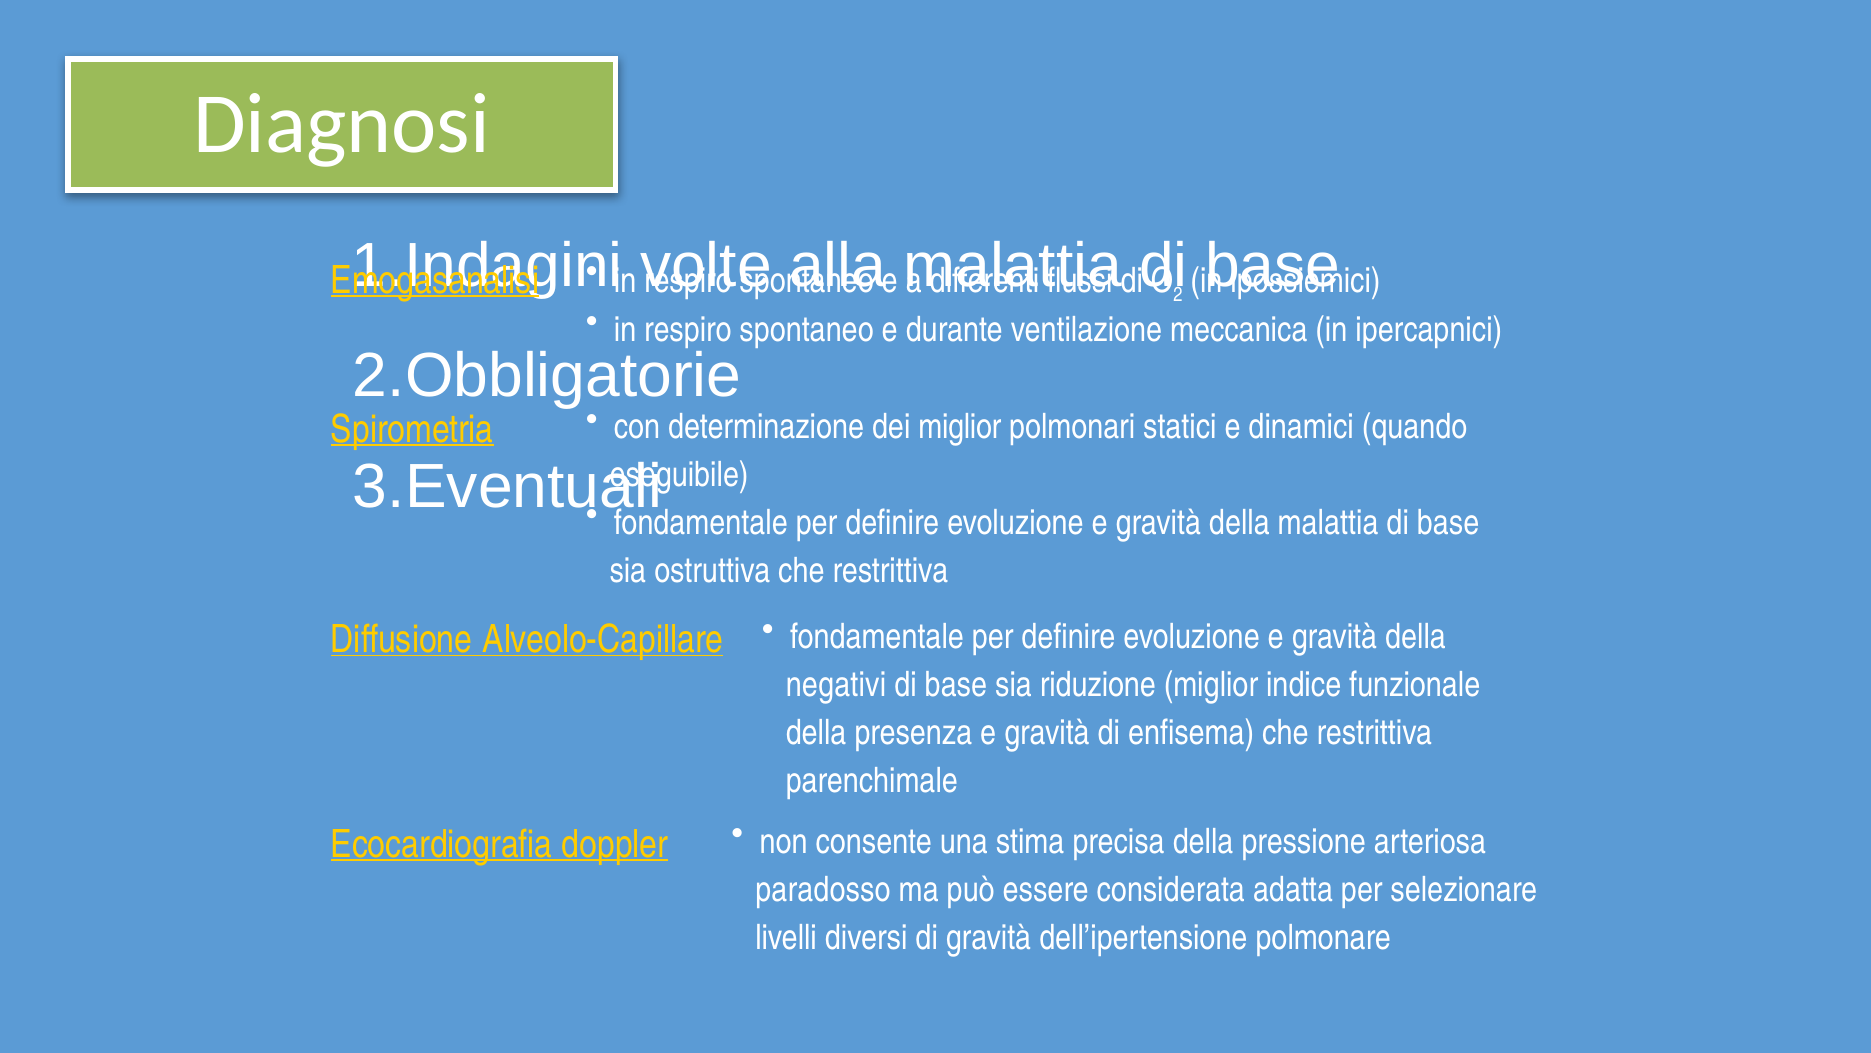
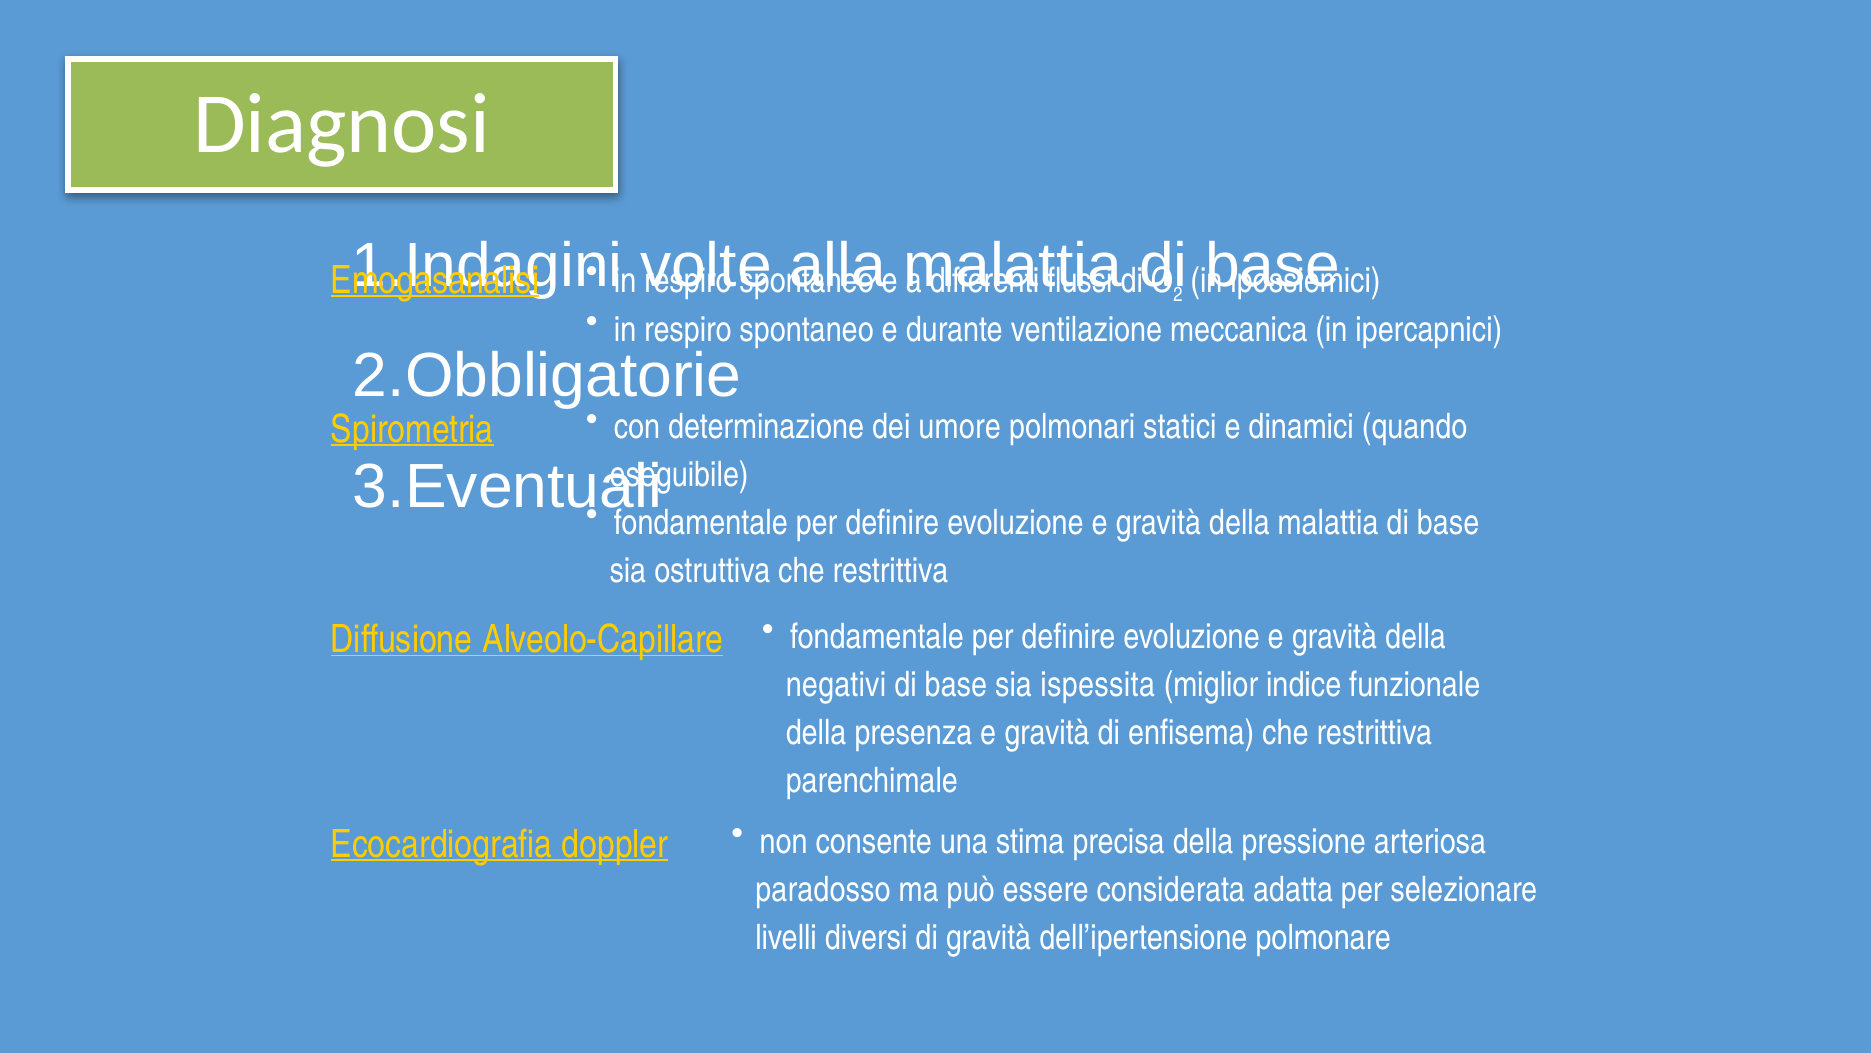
dei miglior: miglior -> umore
riduzione: riduzione -> ispessita
